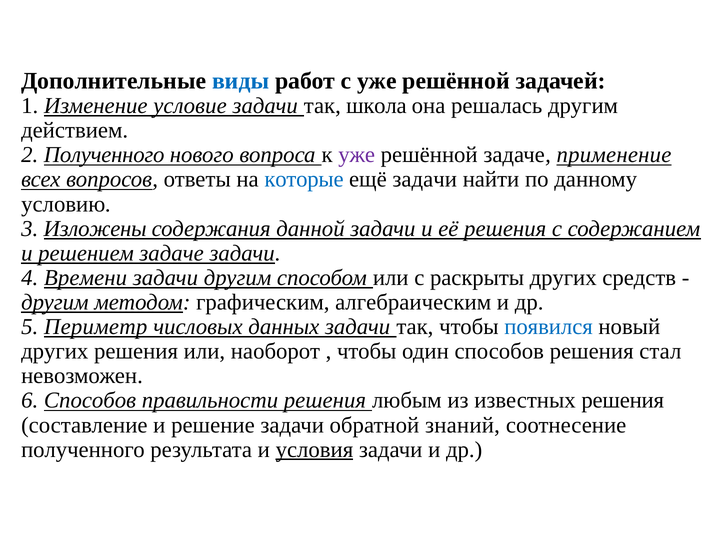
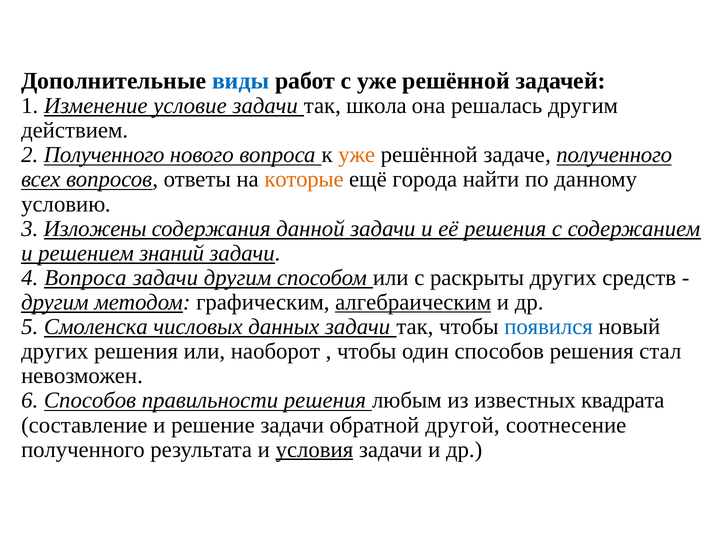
уже at (357, 155) colour: purple -> orange
задаче применение: применение -> полученного
которые colour: blue -> orange
ещё задачи: задачи -> города
решением задаче: задаче -> знаний
4 Времени: Времени -> Вопроса
алгебраическим underline: none -> present
Периметр: Периметр -> Смоленска
известных решения: решения -> квадрата
знаний: знаний -> другой
